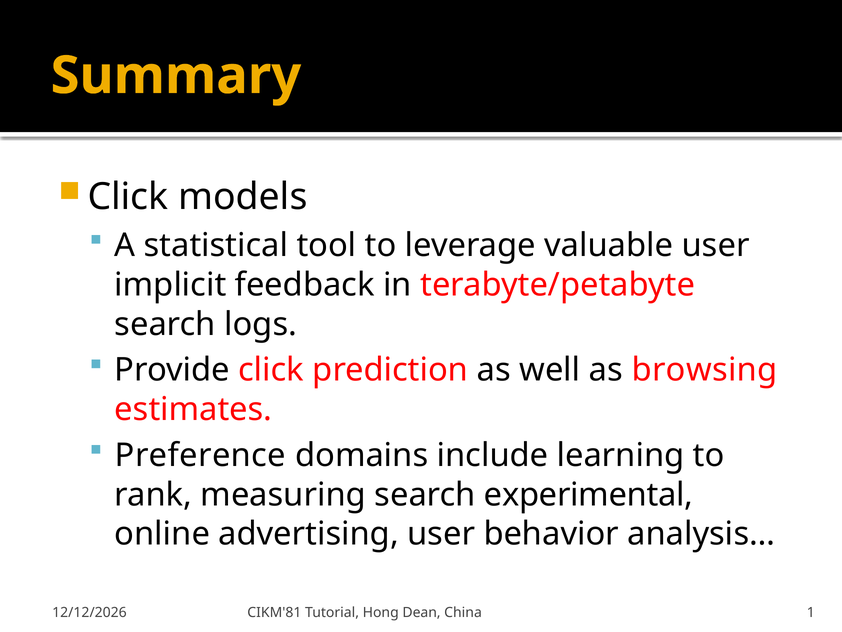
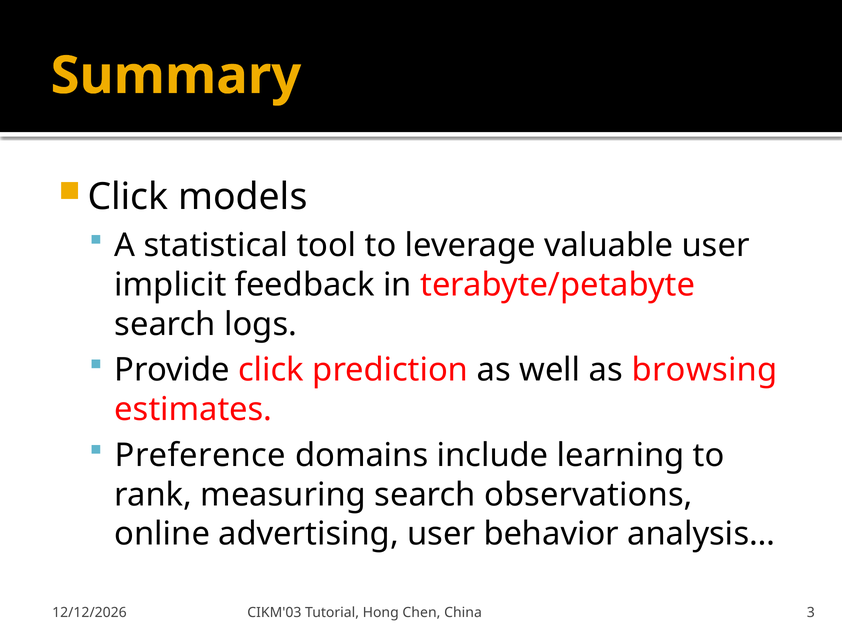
experimental: experimental -> observations
CIKM'81: CIKM'81 -> CIKM'03
Dean: Dean -> Chen
1: 1 -> 3
